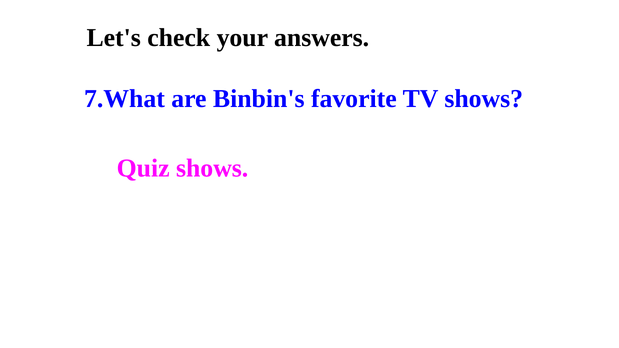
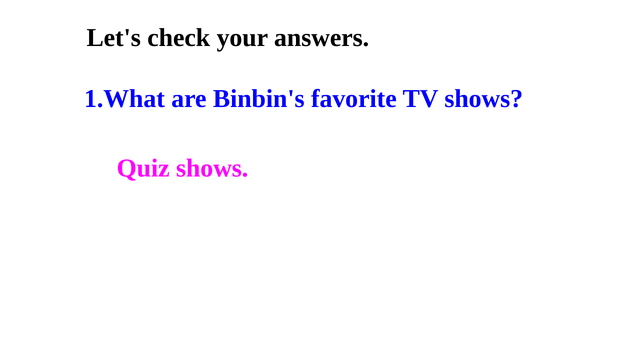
7.What: 7.What -> 1.What
